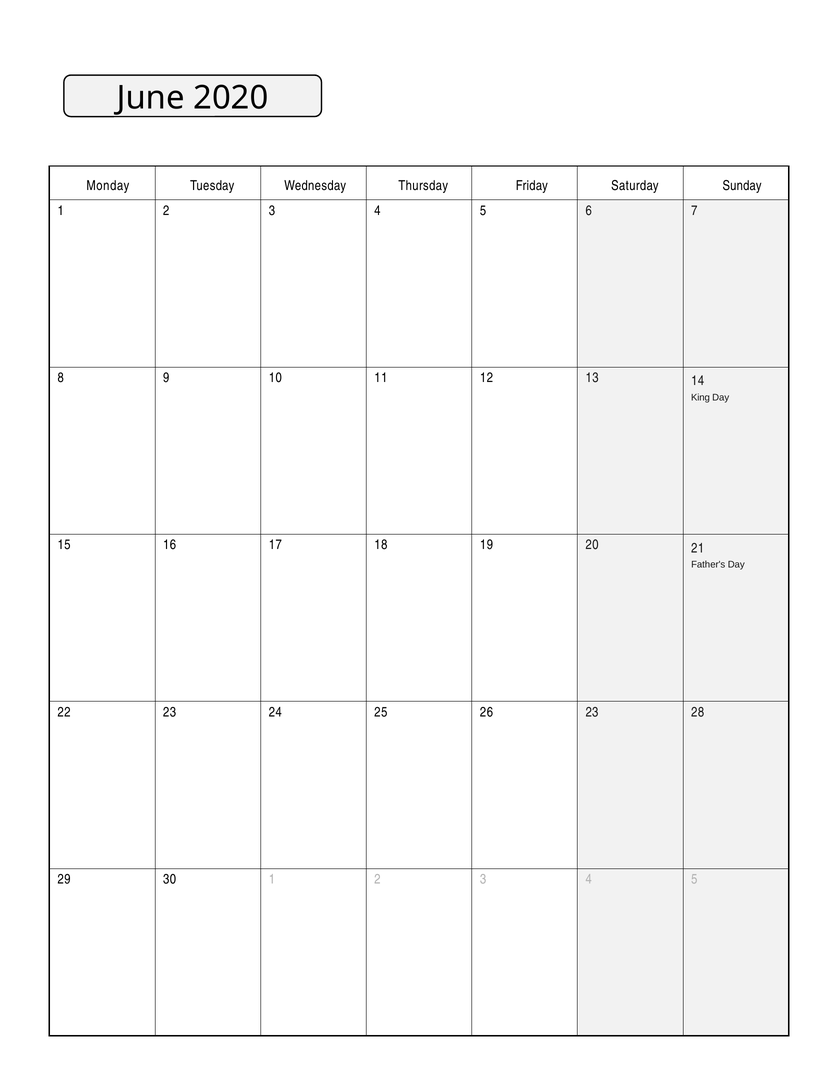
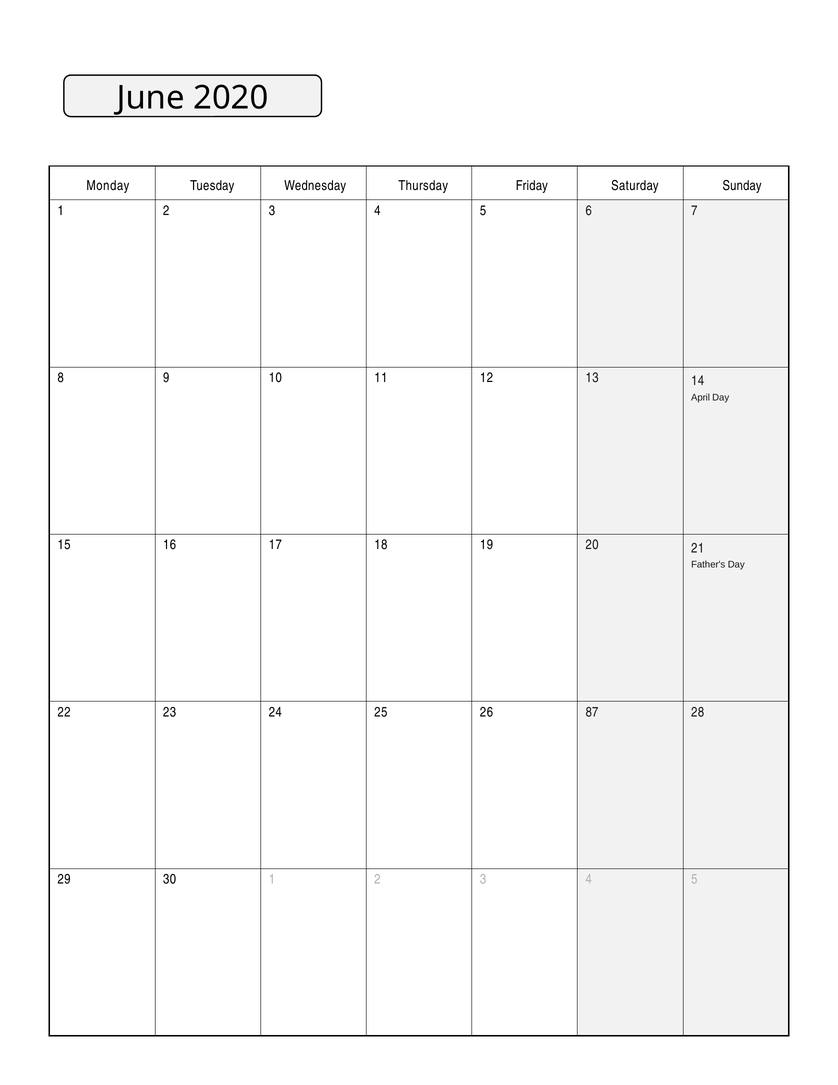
King: King -> April
26 23: 23 -> 87
